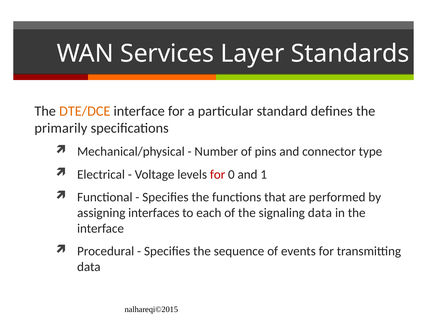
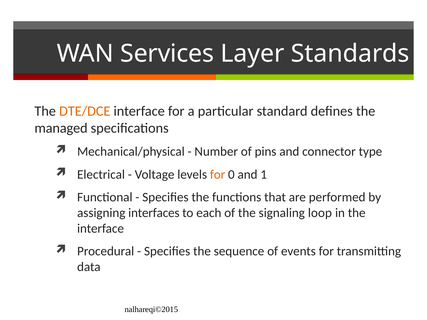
primarily: primarily -> managed
for at (218, 175) colour: red -> orange
signaling data: data -> loop
